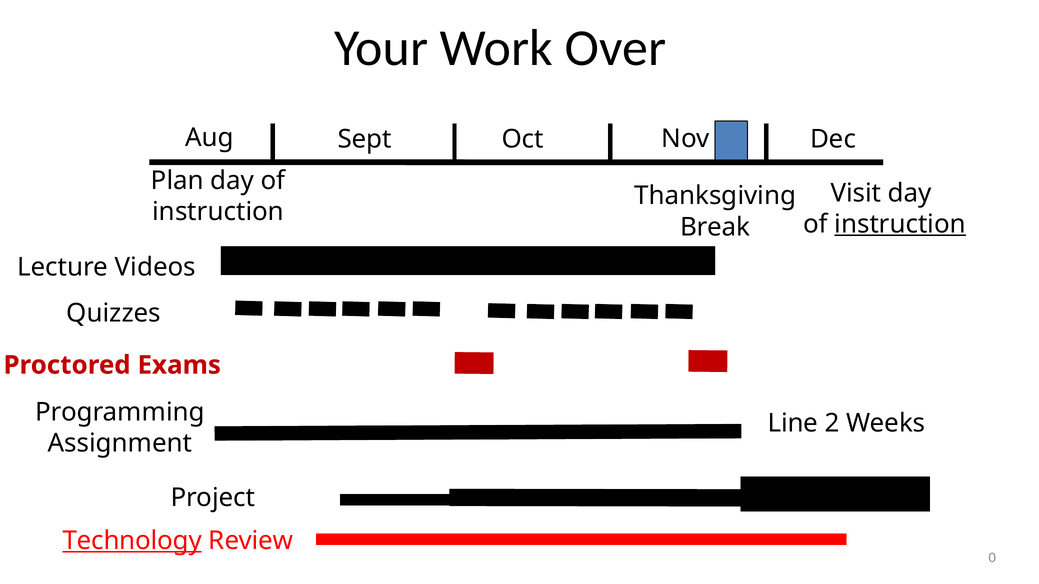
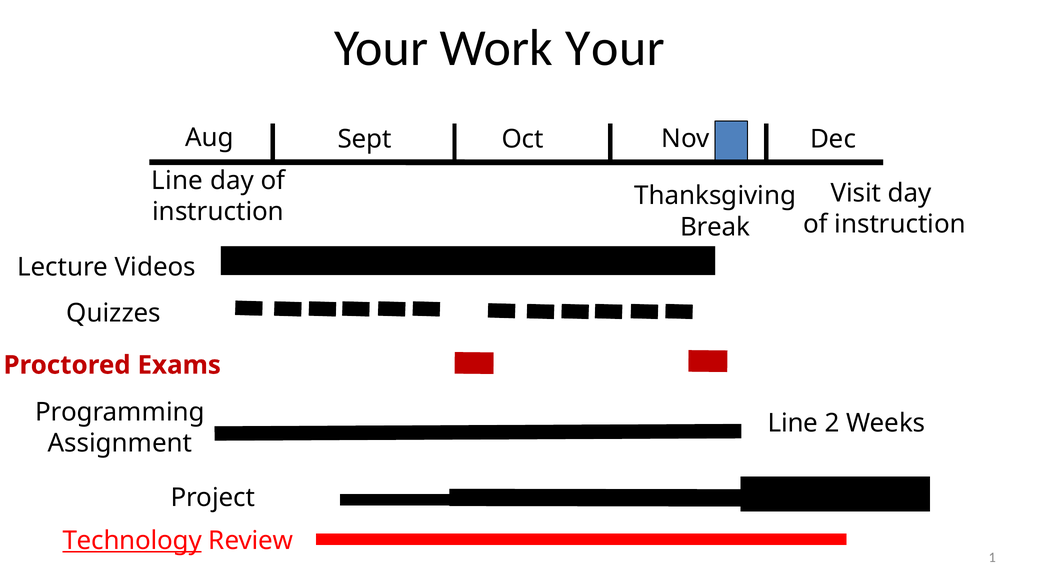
Work Over: Over -> Your
Plan at (177, 181): Plan -> Line
instruction at (900, 224) underline: present -> none
0: 0 -> 1
